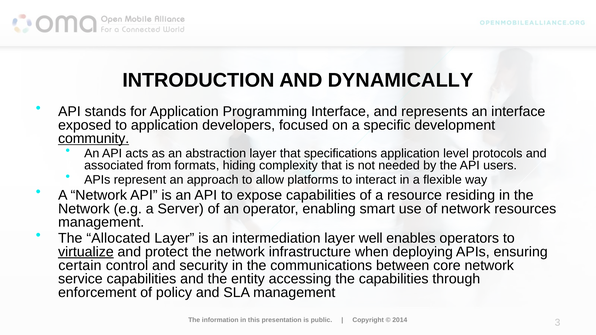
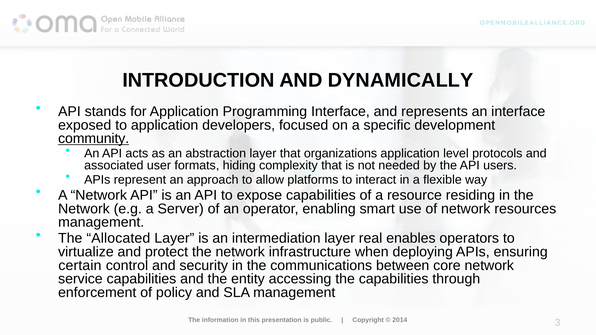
specifications: specifications -> organizations
from: from -> user
well: well -> real
virtualize underline: present -> none
